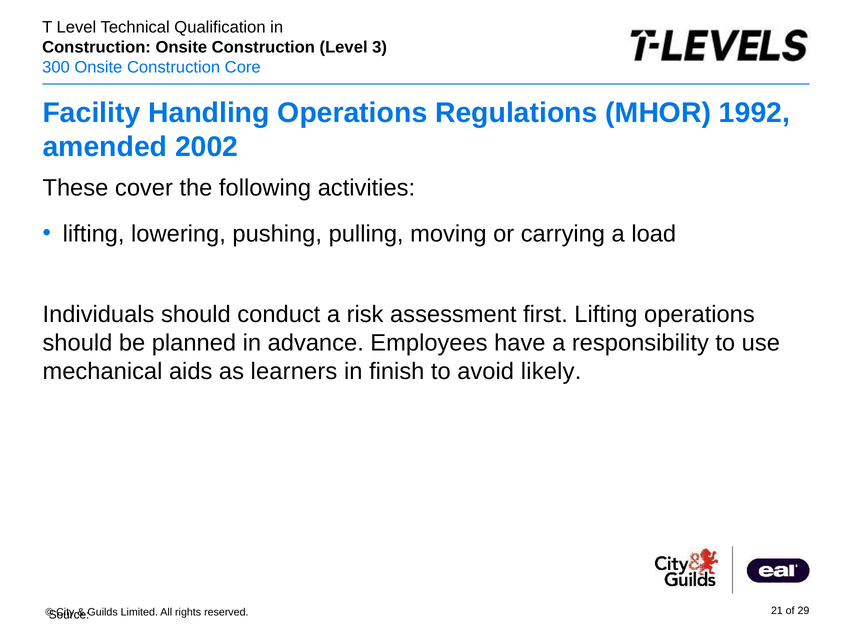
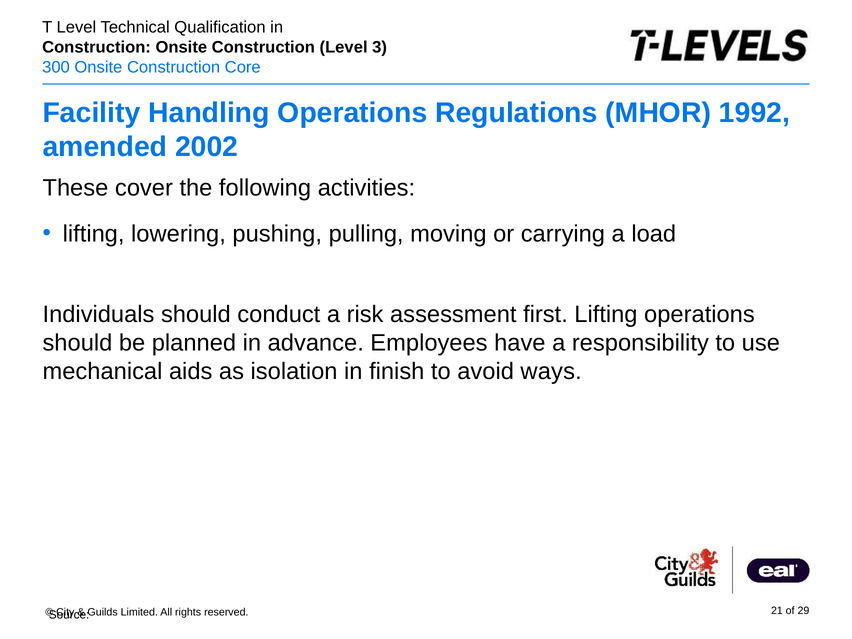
learners: learners -> isolation
likely: likely -> ways
